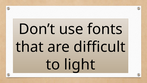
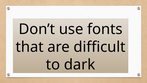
light: light -> dark
